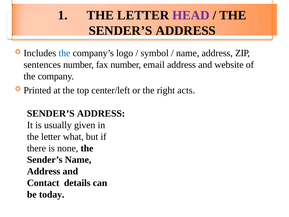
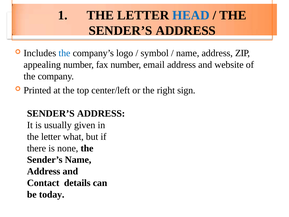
HEAD colour: purple -> blue
sentences: sentences -> appealing
acts: acts -> sign
